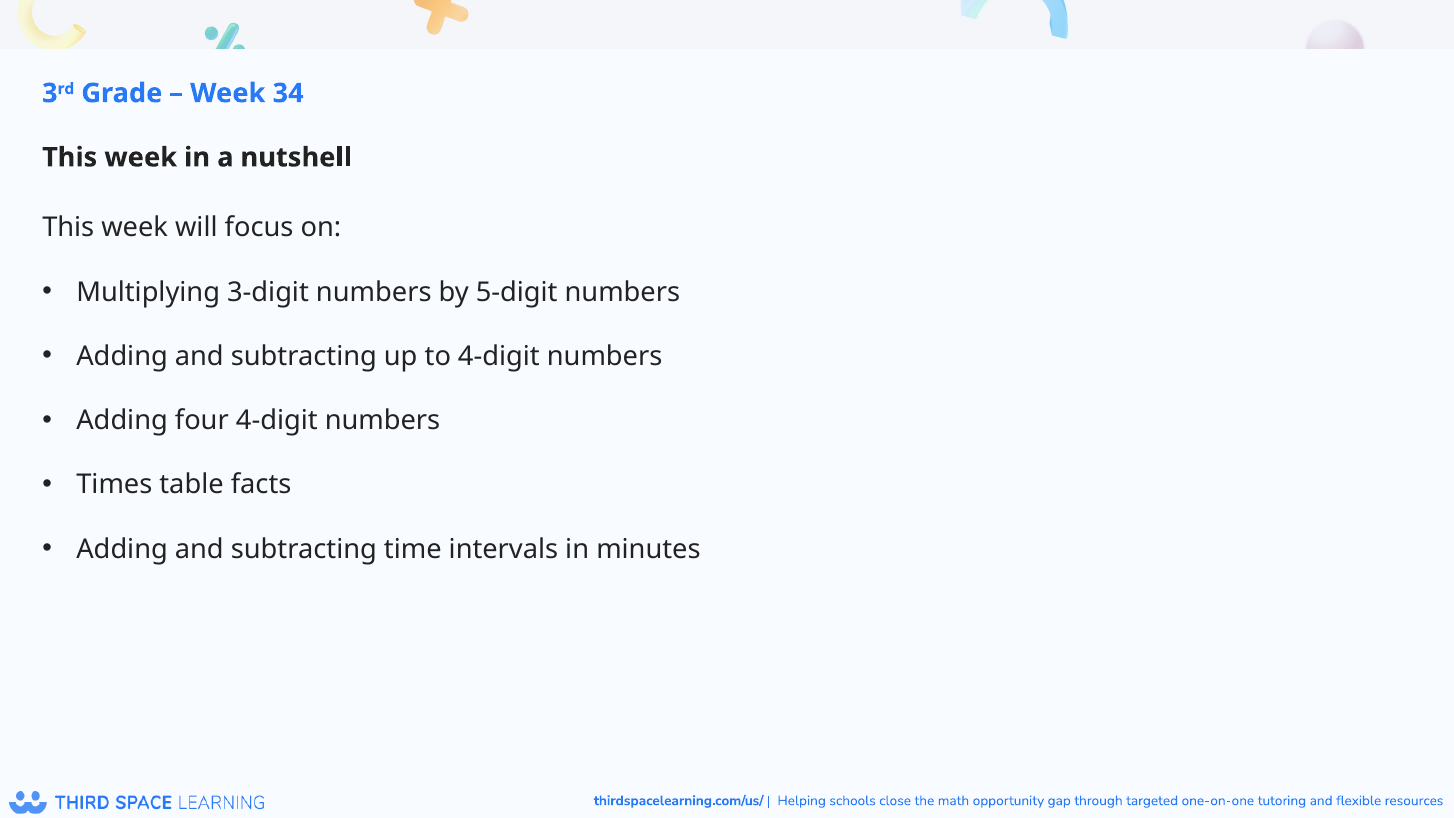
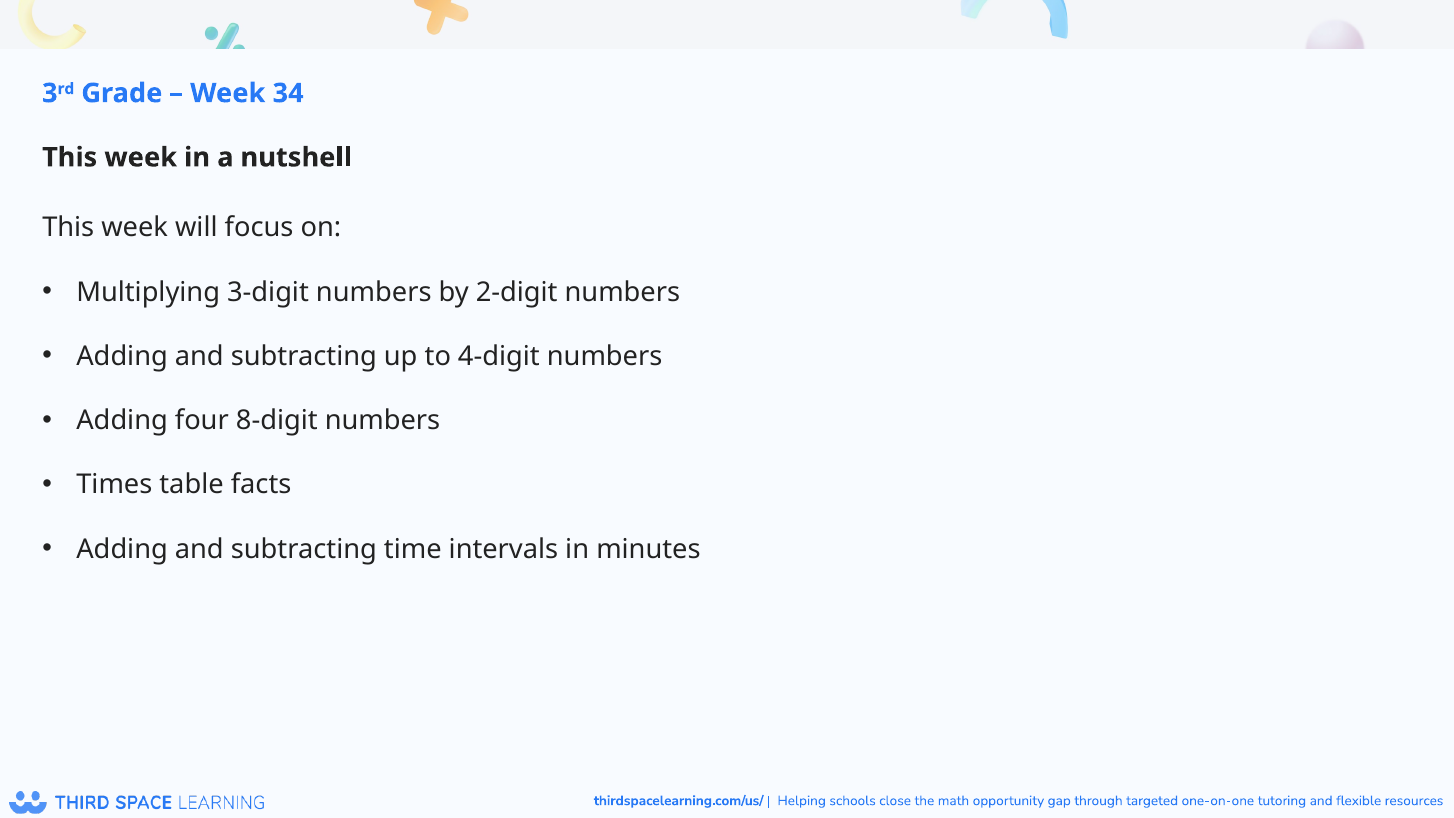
5-digit: 5-digit -> 2-digit
four 4-digit: 4-digit -> 8-digit
